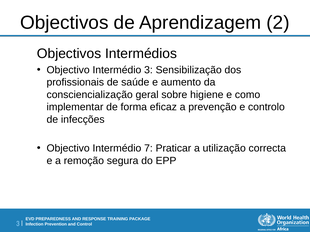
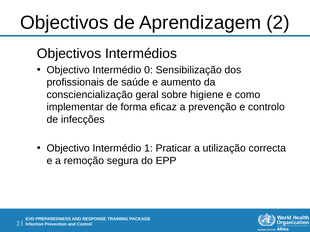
Intermédio 3: 3 -> 0
7: 7 -> 1
